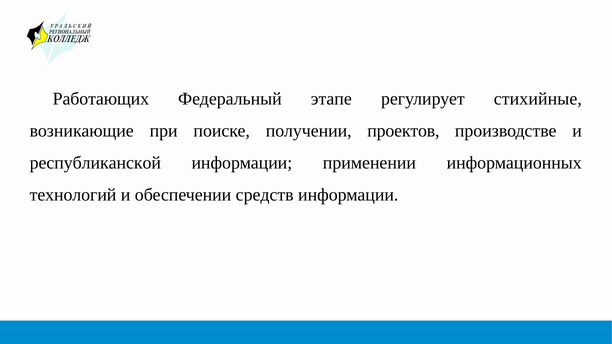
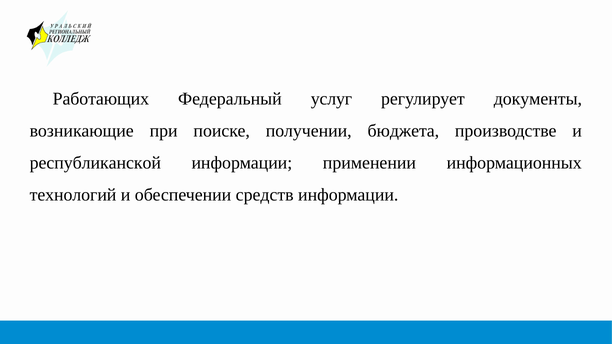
этапе: этапе -> услуг
стихийные: стихийные -> документы
проектов: проектов -> бюджета
